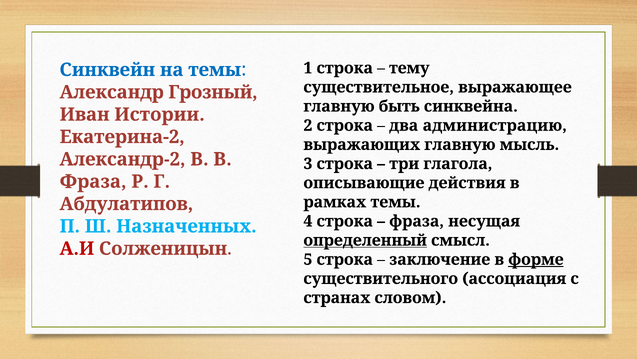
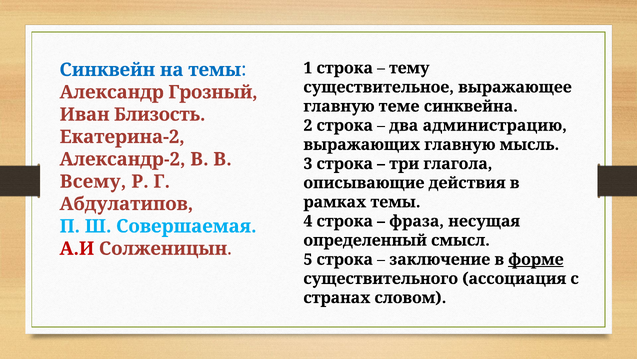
быть: быть -> теме
Истории: Истории -> Близость
Фраза at (93, 181): Фраза -> Всему
Назначенных: Назначенных -> Совершаемая
определенный underline: present -> none
